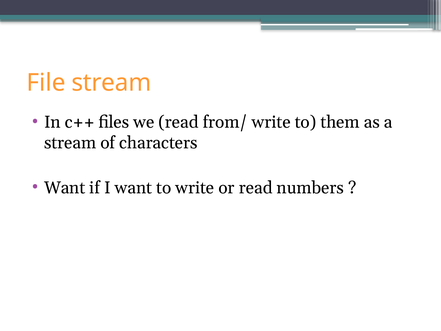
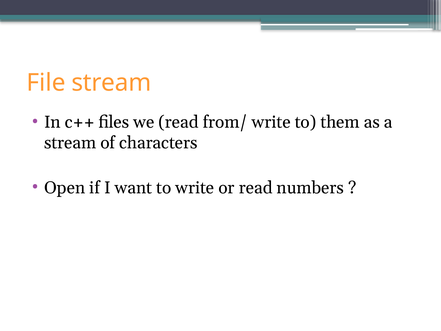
Want at (65, 188): Want -> Open
